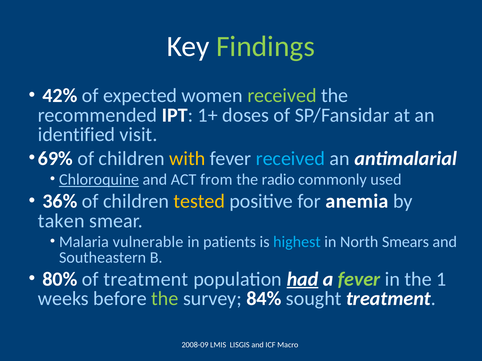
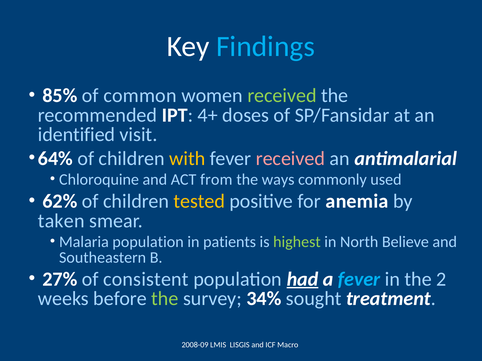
Findings colour: light green -> light blue
42%: 42% -> 85%
expected: expected -> common
1+: 1+ -> 4+
69%: 69% -> 64%
received at (290, 159) colour: light blue -> pink
Chloroquine underline: present -> none
radio: radio -> ways
36%: 36% -> 62%
Malaria vulnerable: vulnerable -> population
highest colour: light blue -> light green
Smears: Smears -> Believe
80%: 80% -> 27%
of treatment: treatment -> consistent
fever at (359, 280) colour: light green -> light blue
1: 1 -> 2
84%: 84% -> 34%
